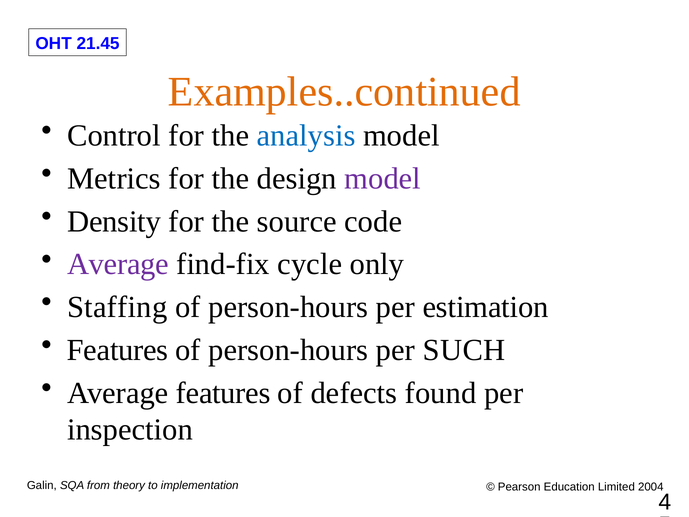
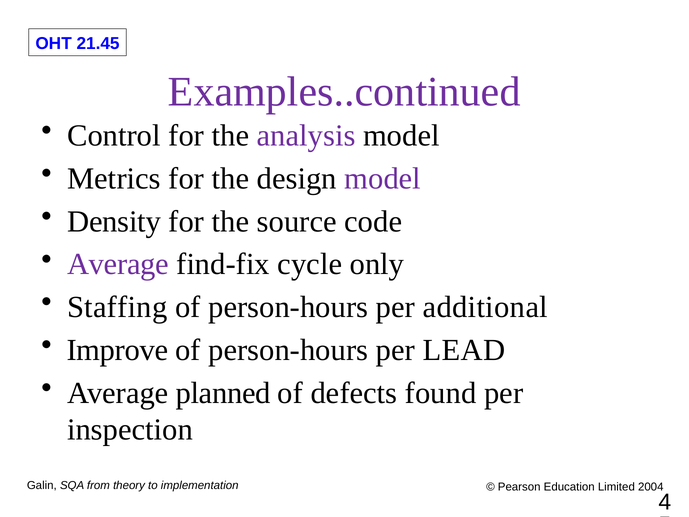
Examples..continued colour: orange -> purple
analysis colour: blue -> purple
estimation: estimation -> additional
Features at (118, 350): Features -> Improve
SUCH: SUCH -> LEAD
Average features: features -> planned
